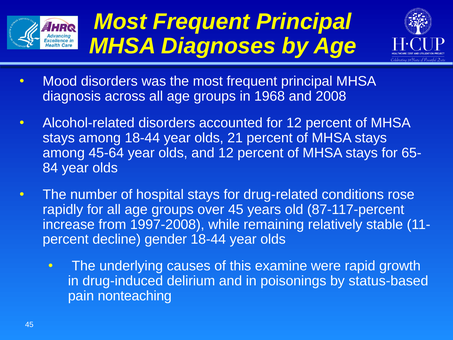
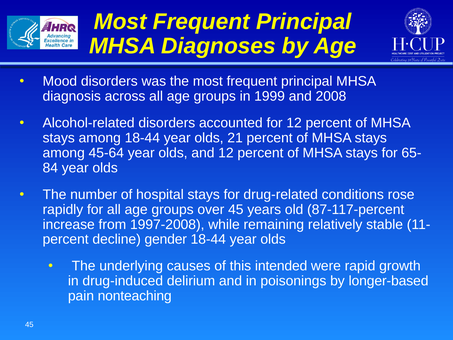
1968: 1968 -> 1999
examine: examine -> intended
status-based: status-based -> longer-based
